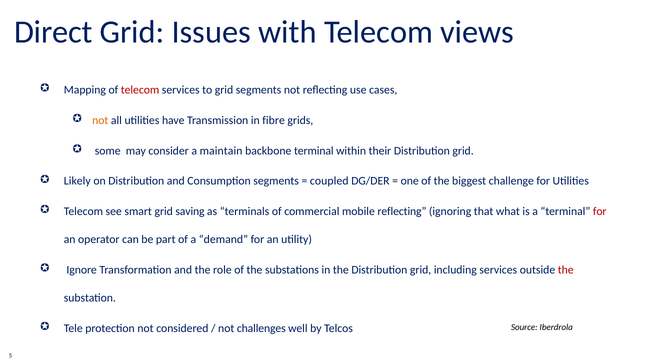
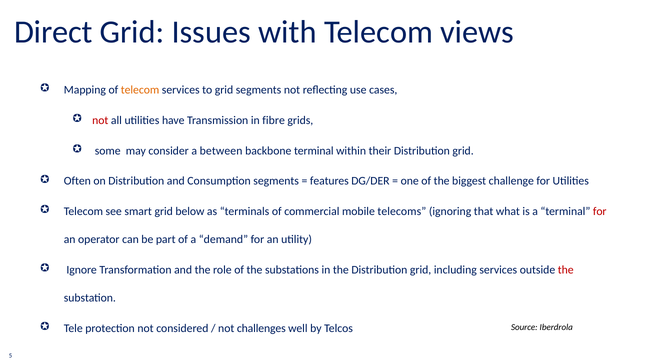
telecom at (140, 90) colour: red -> orange
not at (100, 120) colour: orange -> red
maintain: maintain -> between
Likely: Likely -> Often
coupled: coupled -> features
saving: saving -> below
mobile reflecting: reflecting -> telecoms
